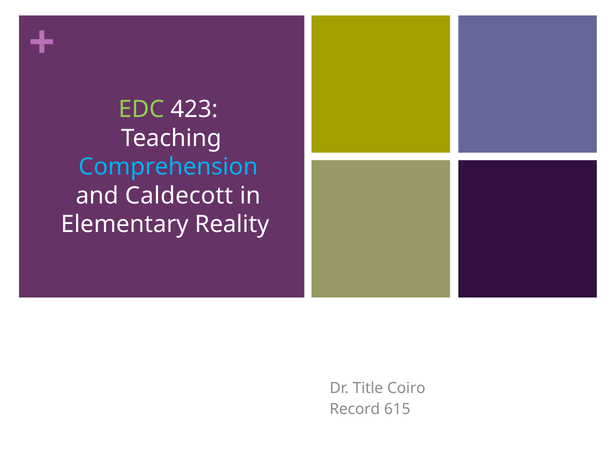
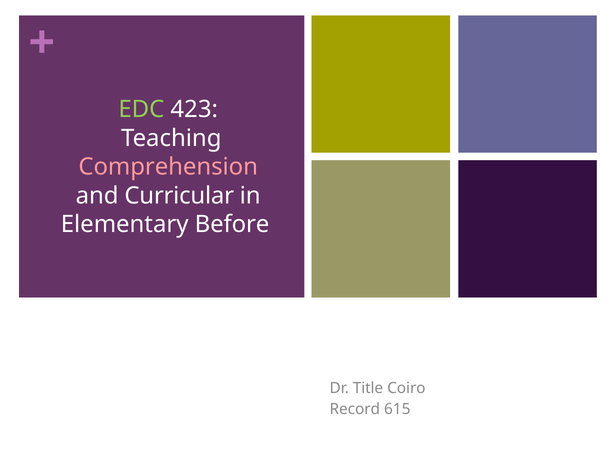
Comprehension colour: light blue -> pink
Caldecott: Caldecott -> Curricular
Reality: Reality -> Before
